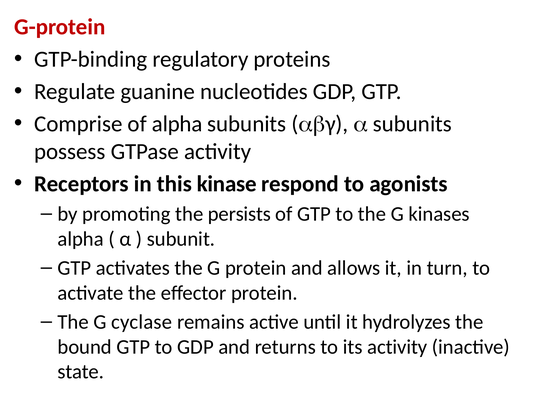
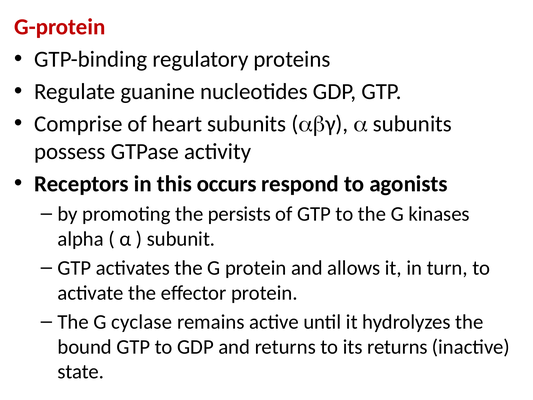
of alpha: alpha -> heart
kinase: kinase -> occurs
its activity: activity -> returns
